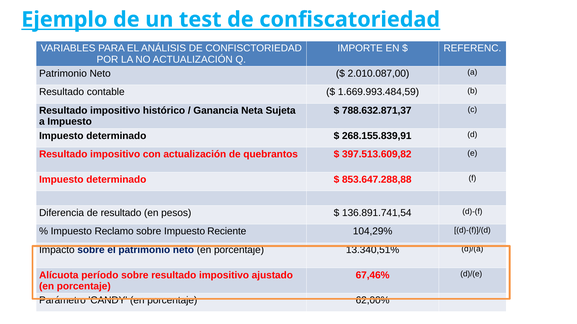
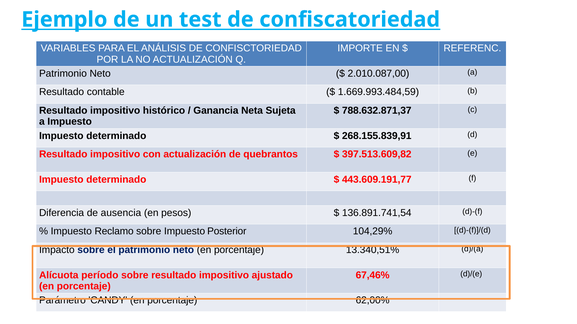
853.647.288,88: 853.647.288,88 -> 443.609.191,77
de resultado: resultado -> ausencia
Reciente: Reciente -> Posterior
